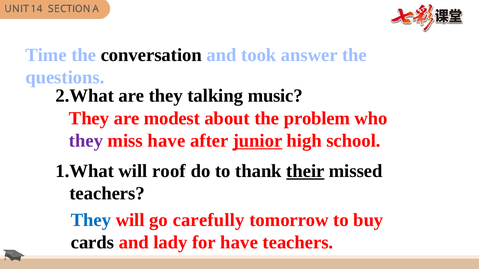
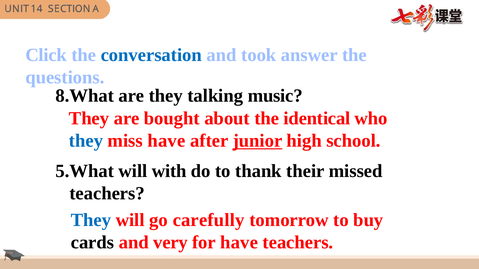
Time: Time -> Click
conversation colour: black -> blue
2.What: 2.What -> 8.What
modest: modest -> bought
problem: problem -> identical
they at (86, 141) colour: purple -> blue
1.What: 1.What -> 5.What
roof: roof -> with
their underline: present -> none
lady: lady -> very
